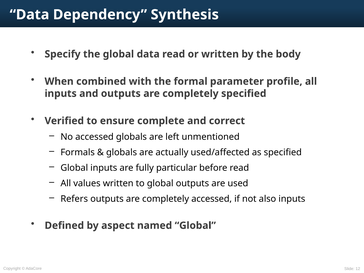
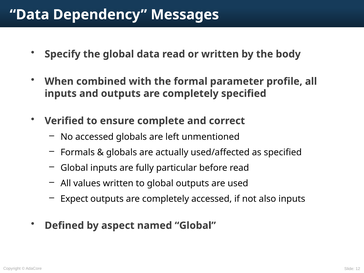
Synthesis: Synthesis -> Messages
Refers: Refers -> Expect
